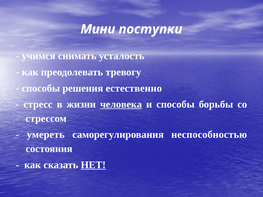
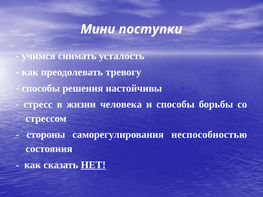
естественно: естественно -> настойчивы
человека underline: present -> none
умереть: умереть -> стороны
